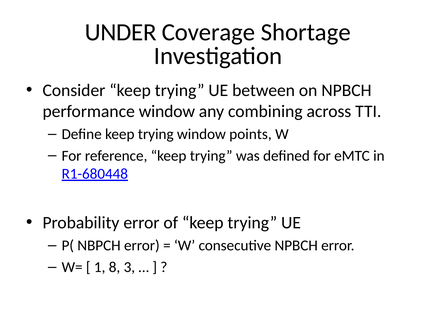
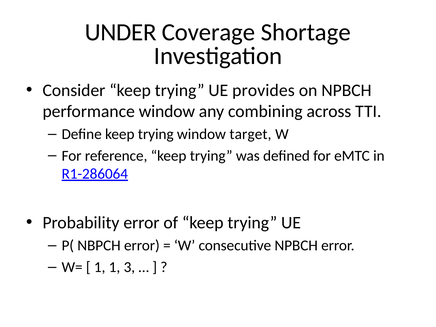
between: between -> provides
points: points -> target
R1-680448: R1-680448 -> R1-286064
1 8: 8 -> 1
